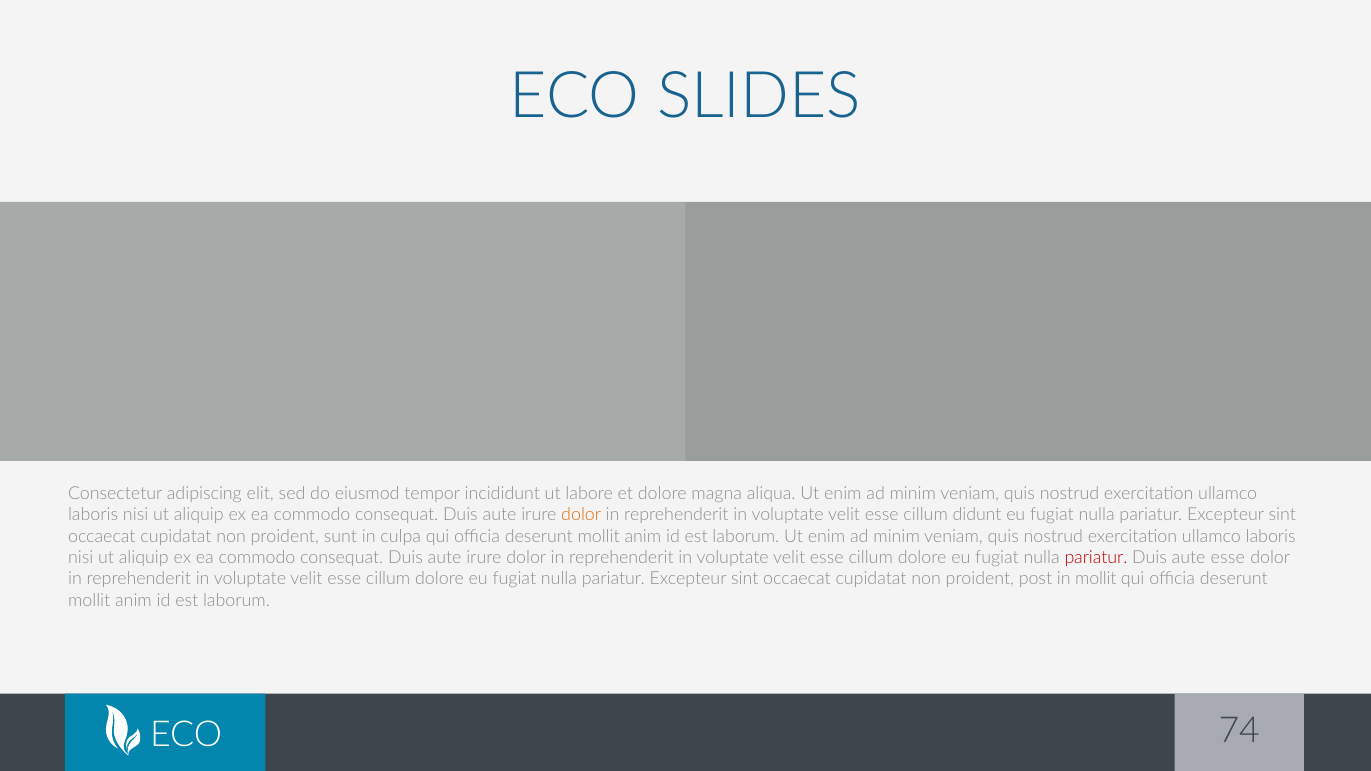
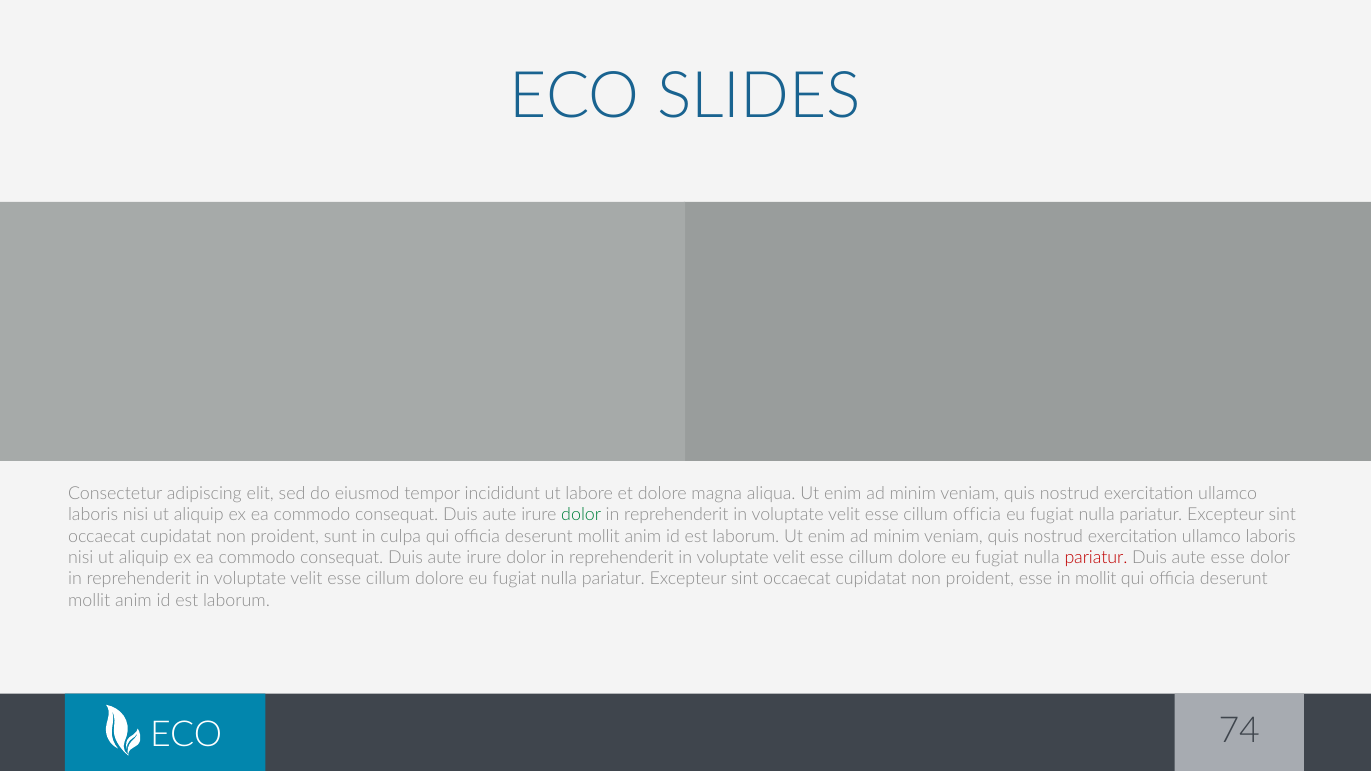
dolor at (581, 515) colour: orange -> green
cillum didunt: didunt -> officia
proident post: post -> esse
